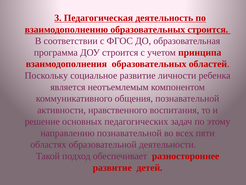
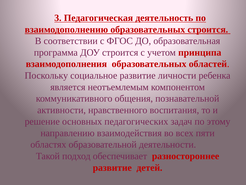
направлению познавательной: познавательной -> взаимодействия
